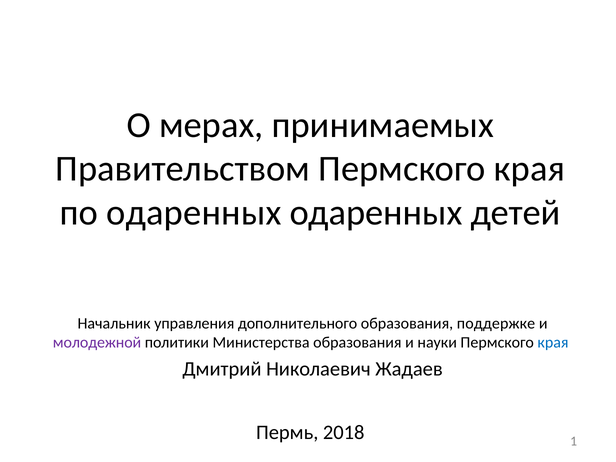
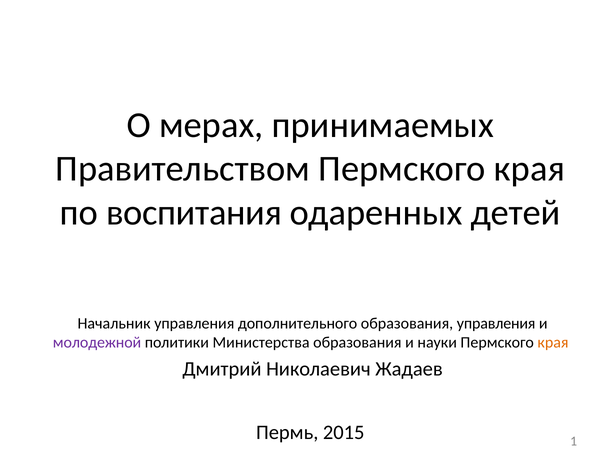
по одаренных: одаренных -> воспитания
образования поддержке: поддержке -> управления
края at (553, 343) colour: blue -> orange
2018: 2018 -> 2015
